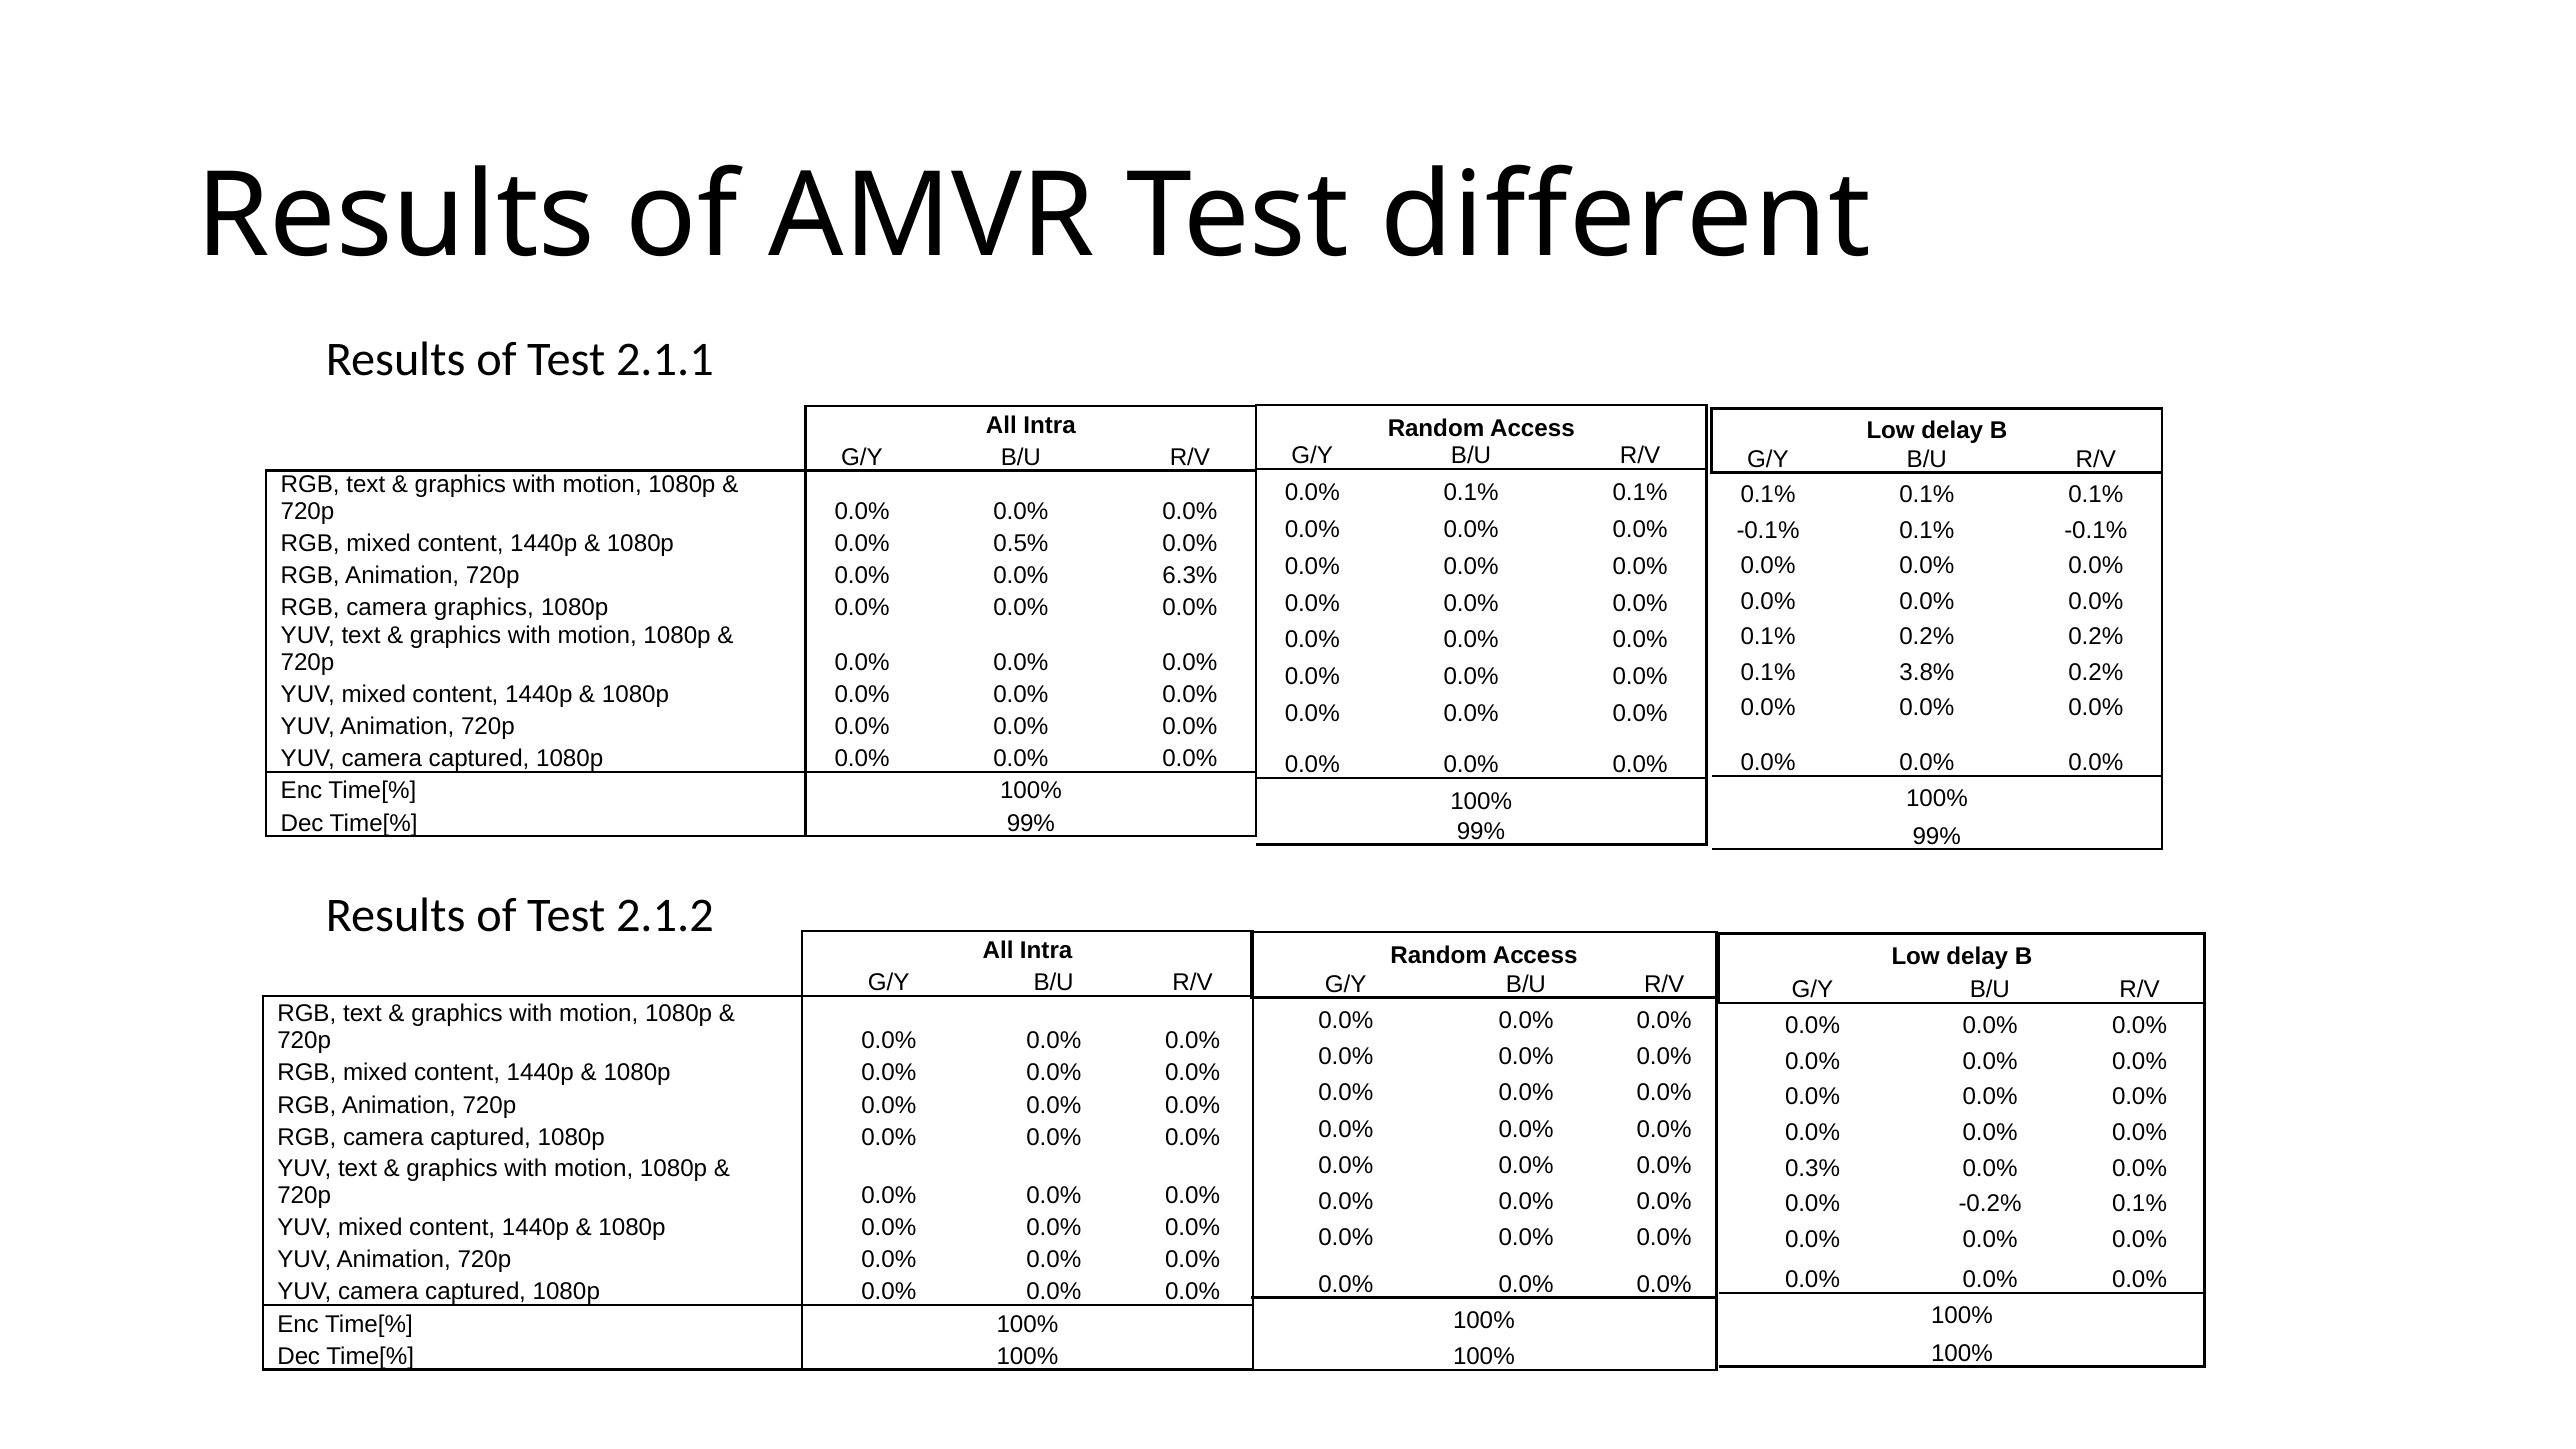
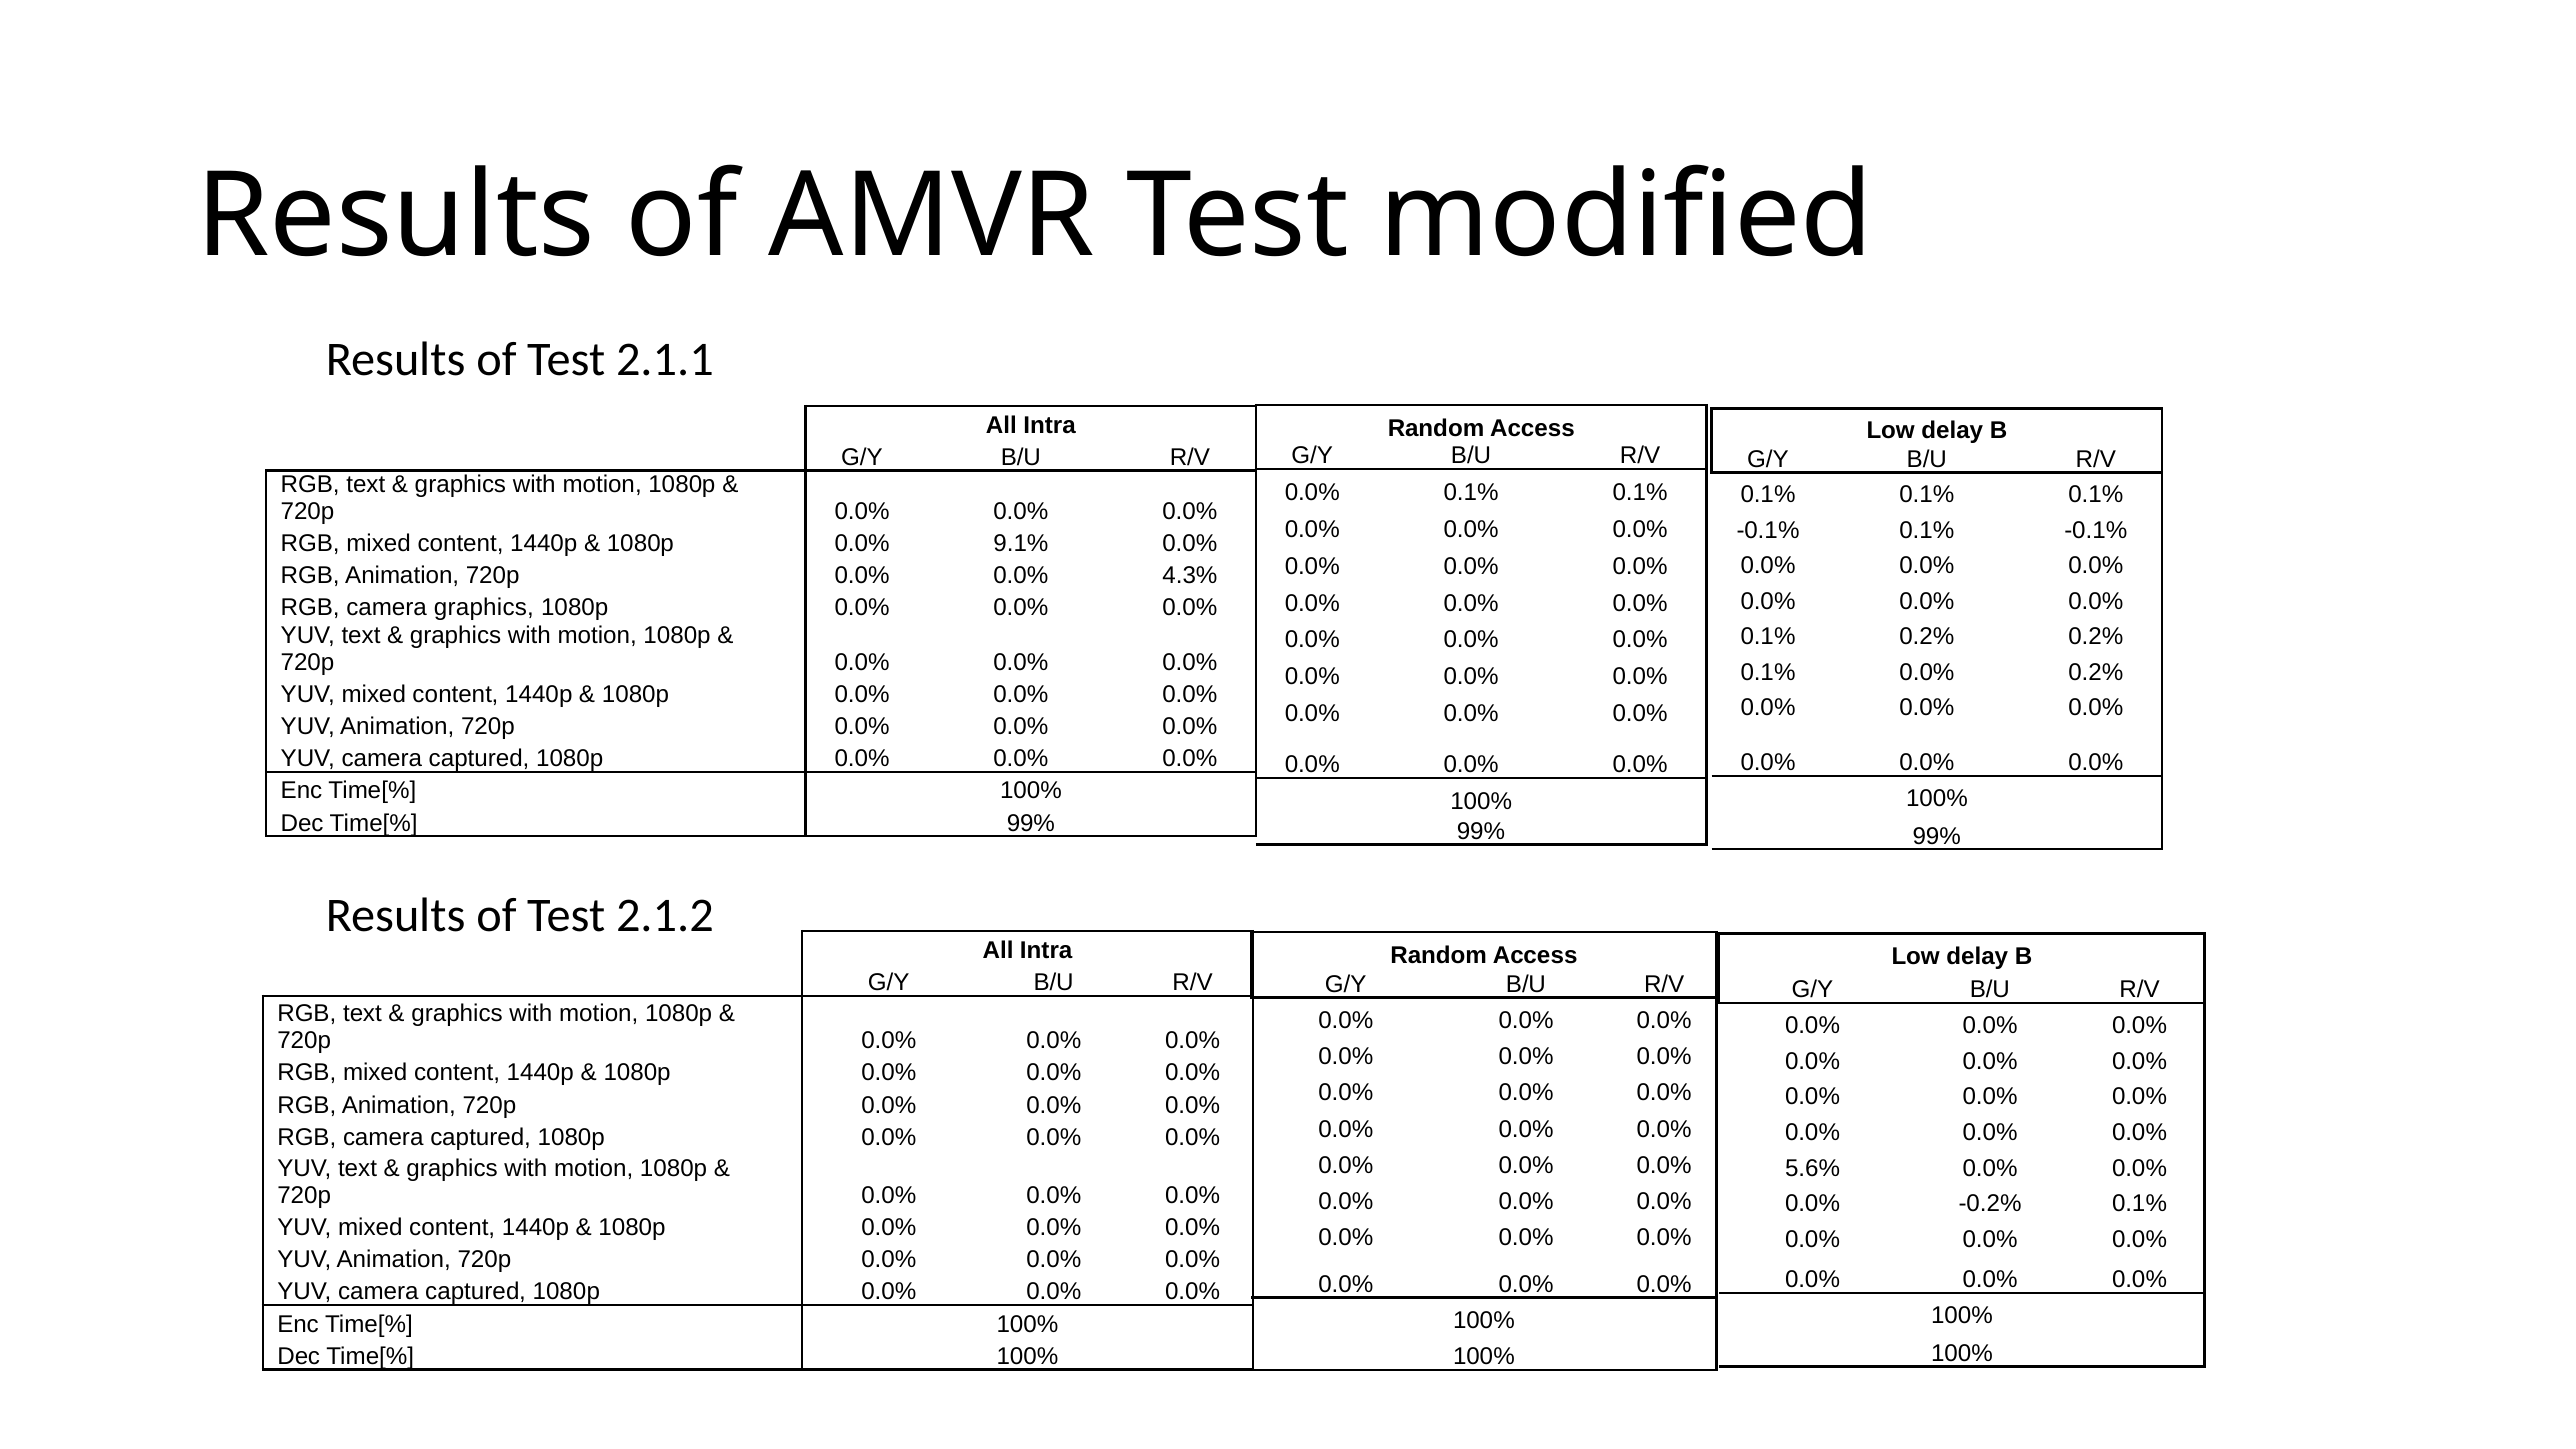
different: different -> modified
0.5%: 0.5% -> 9.1%
6.3%: 6.3% -> 4.3%
3.8% at (1927, 672): 3.8% -> 0.0%
0.3%: 0.3% -> 5.6%
